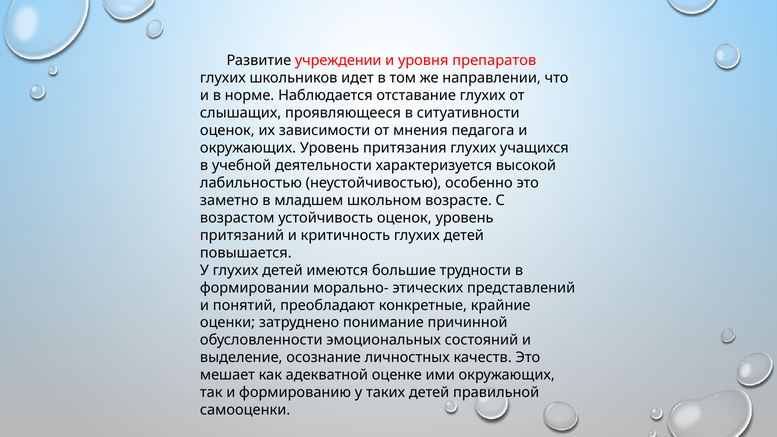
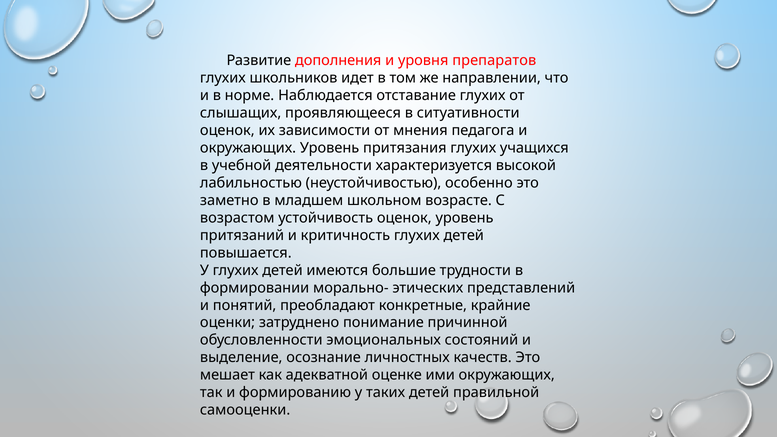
учреждении: учреждении -> дополнения
